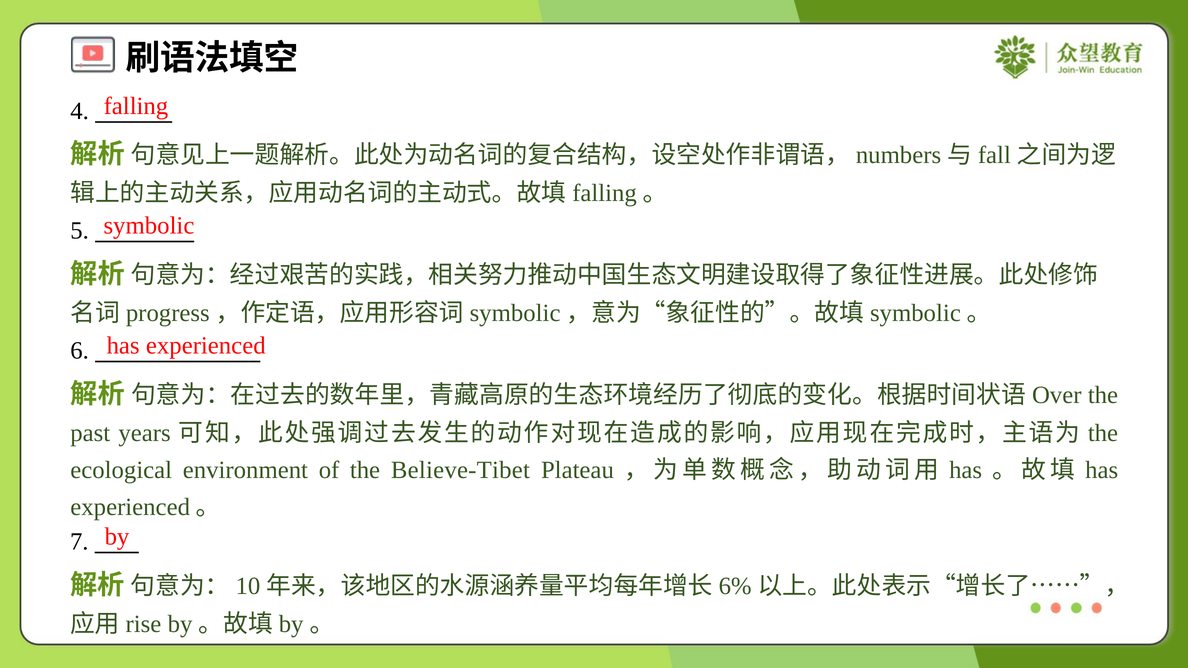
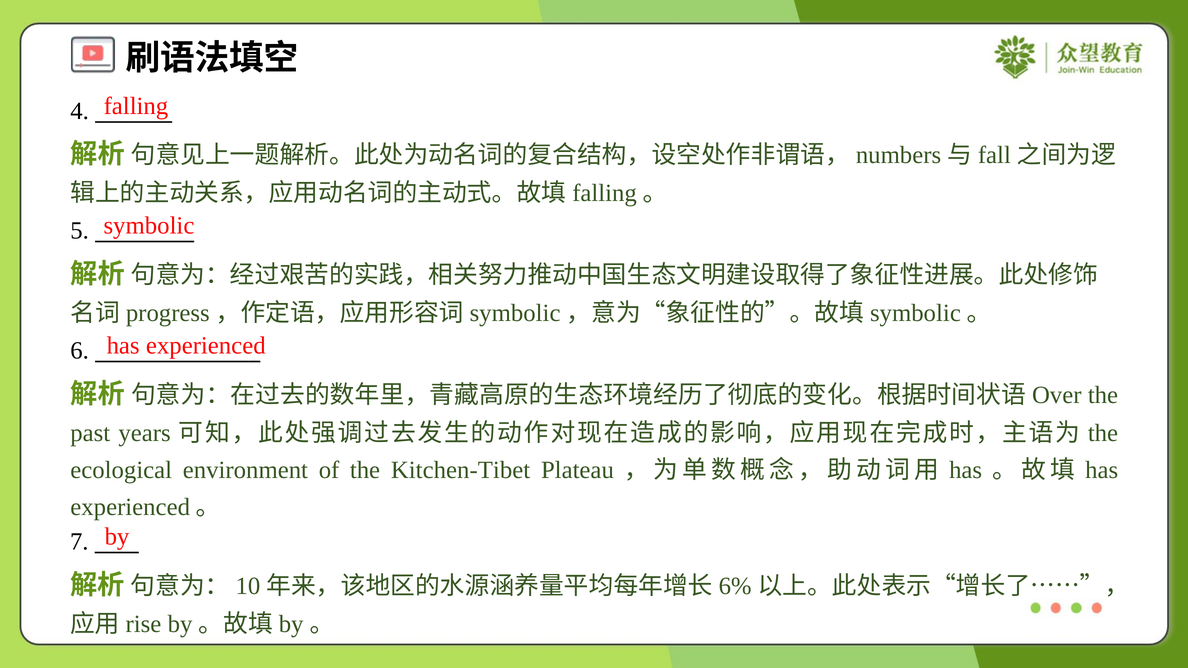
Believe-Tibet: Believe-Tibet -> Kitchen-Tibet
